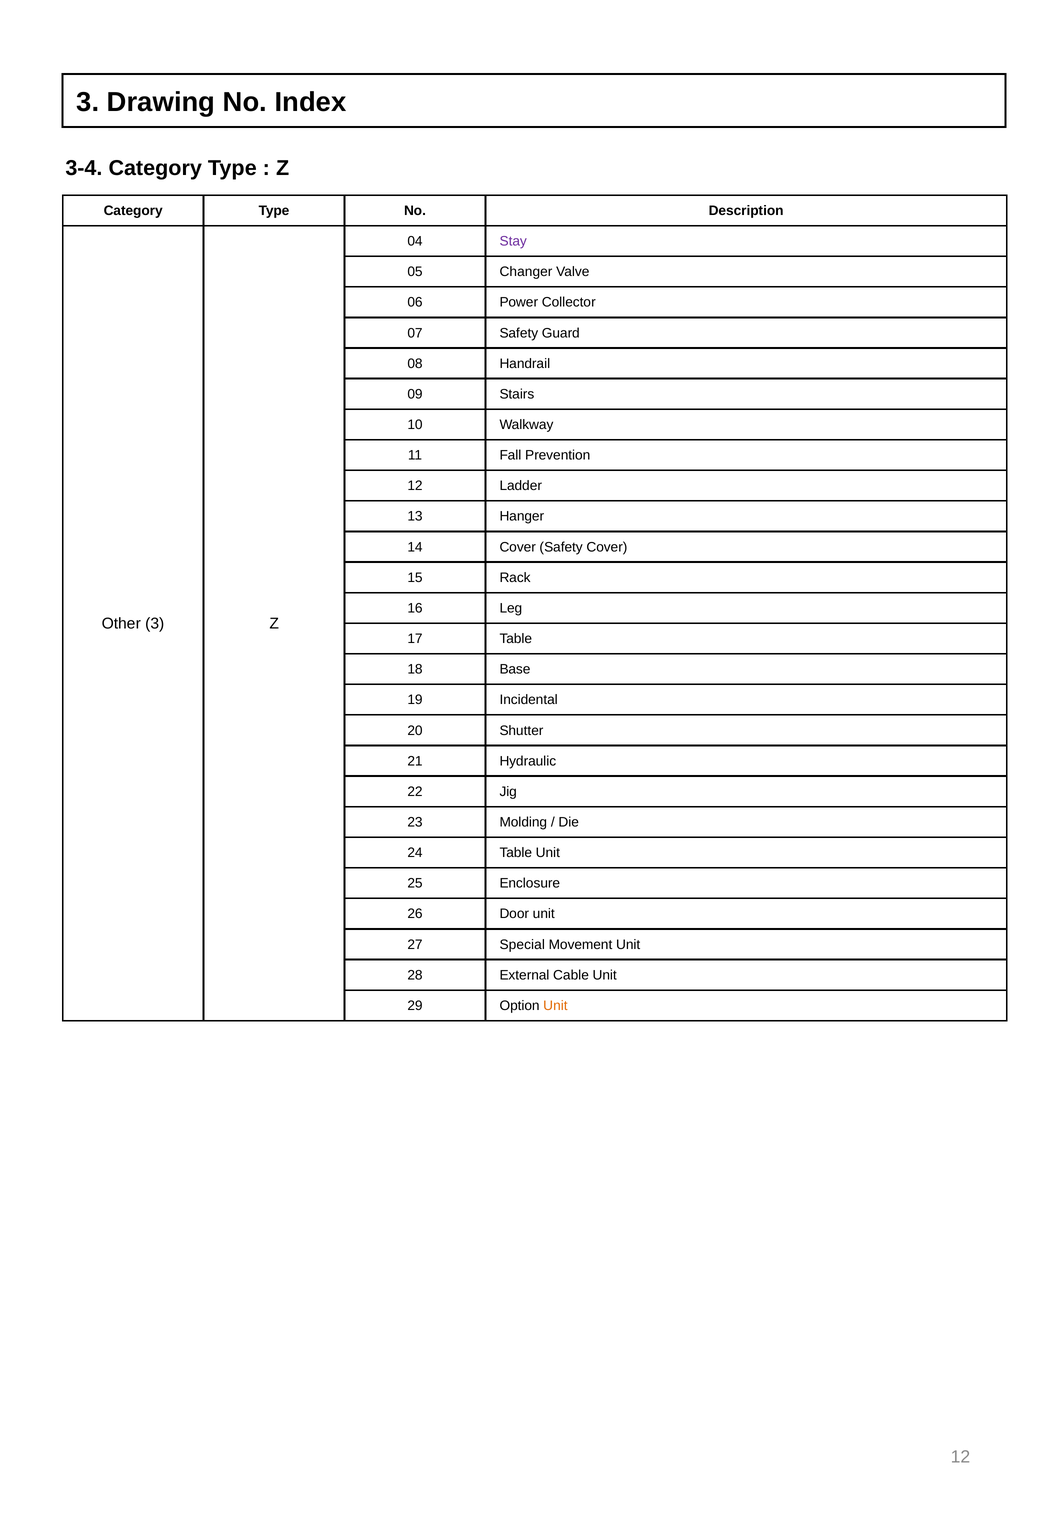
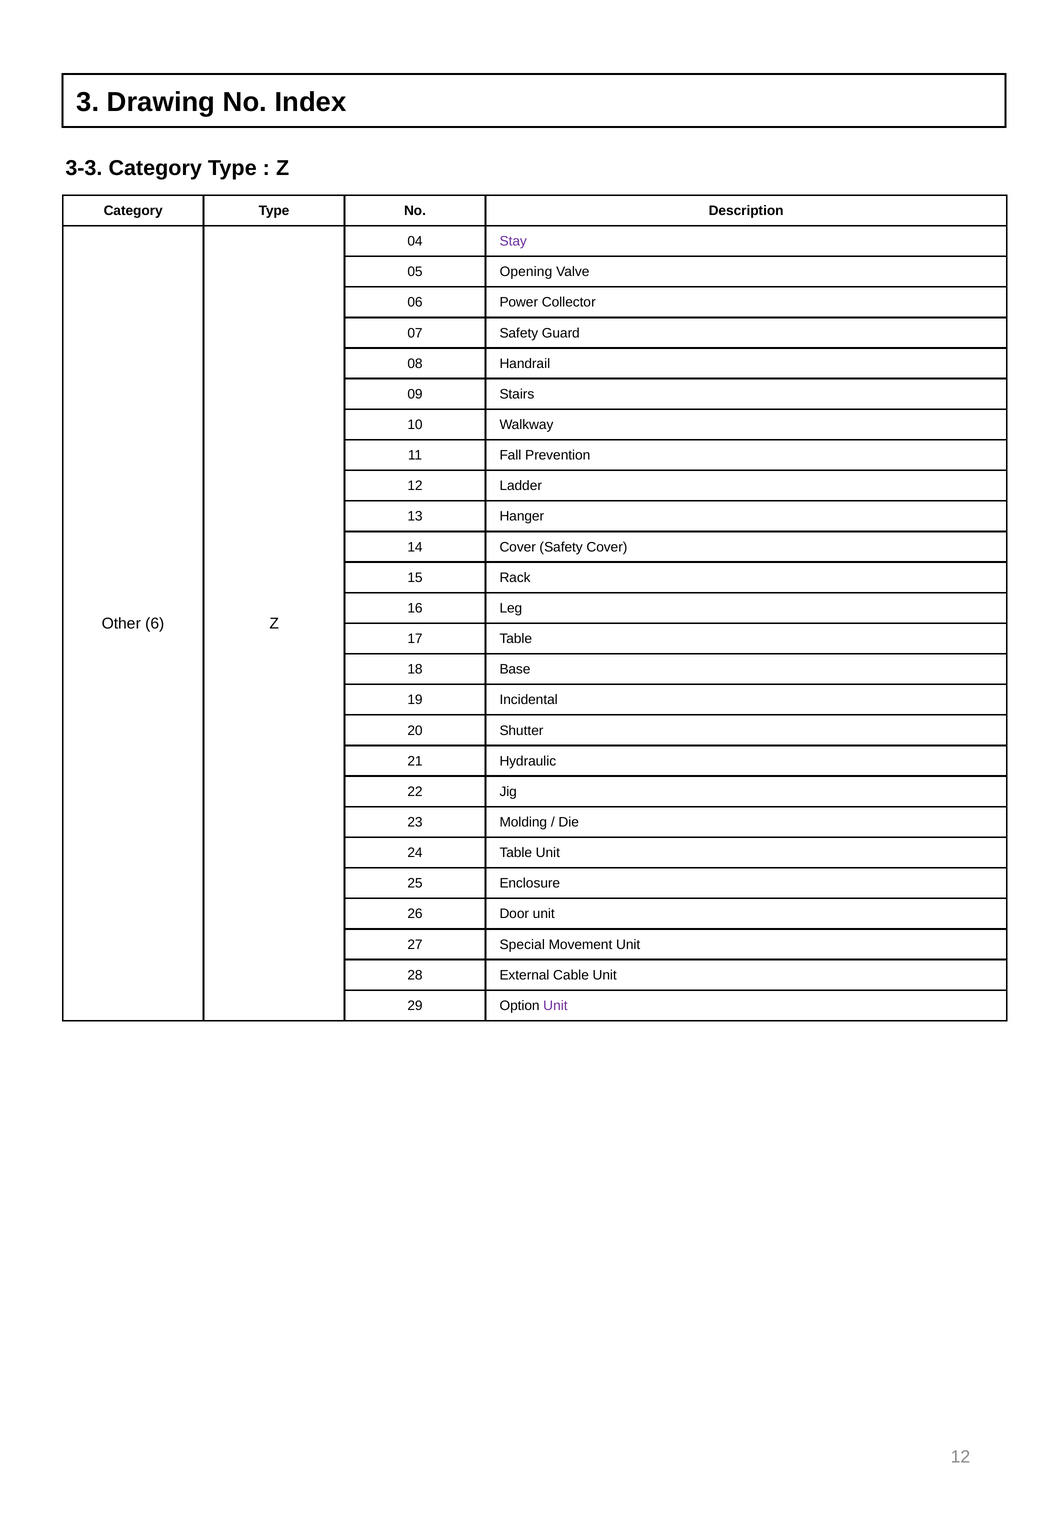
3-4: 3-4 -> 3-3
Changer: Changer -> Opening
Other 3: 3 -> 6
Unit at (555, 1006) colour: orange -> purple
